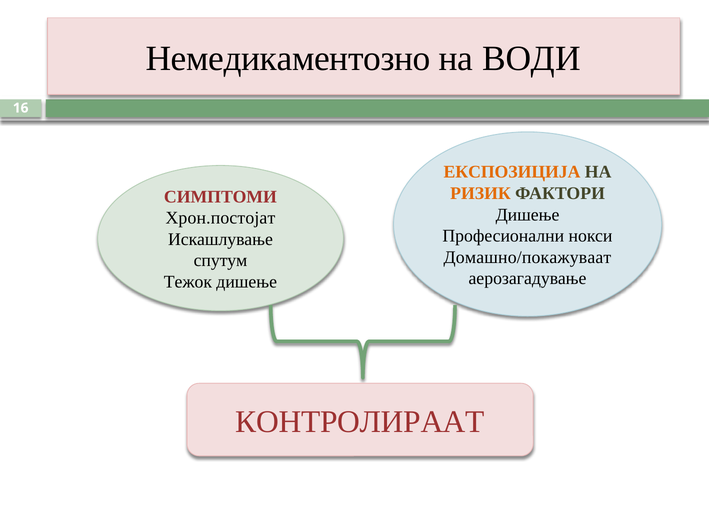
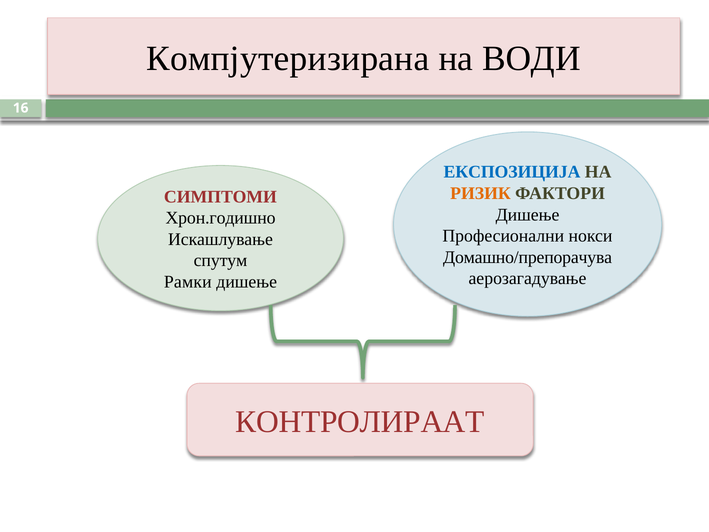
Немедикаментозно: Немедикаментозно -> Компјутеризирана
ЕКСПОЗИЦИЈА colour: orange -> blue
Хрон.постојат: Хрон.постојат -> Хрон.годишно
Домашно/покажуваат: Домашно/покажуваат -> Домашно/препорачува
Тежок: Тежок -> Рамки
